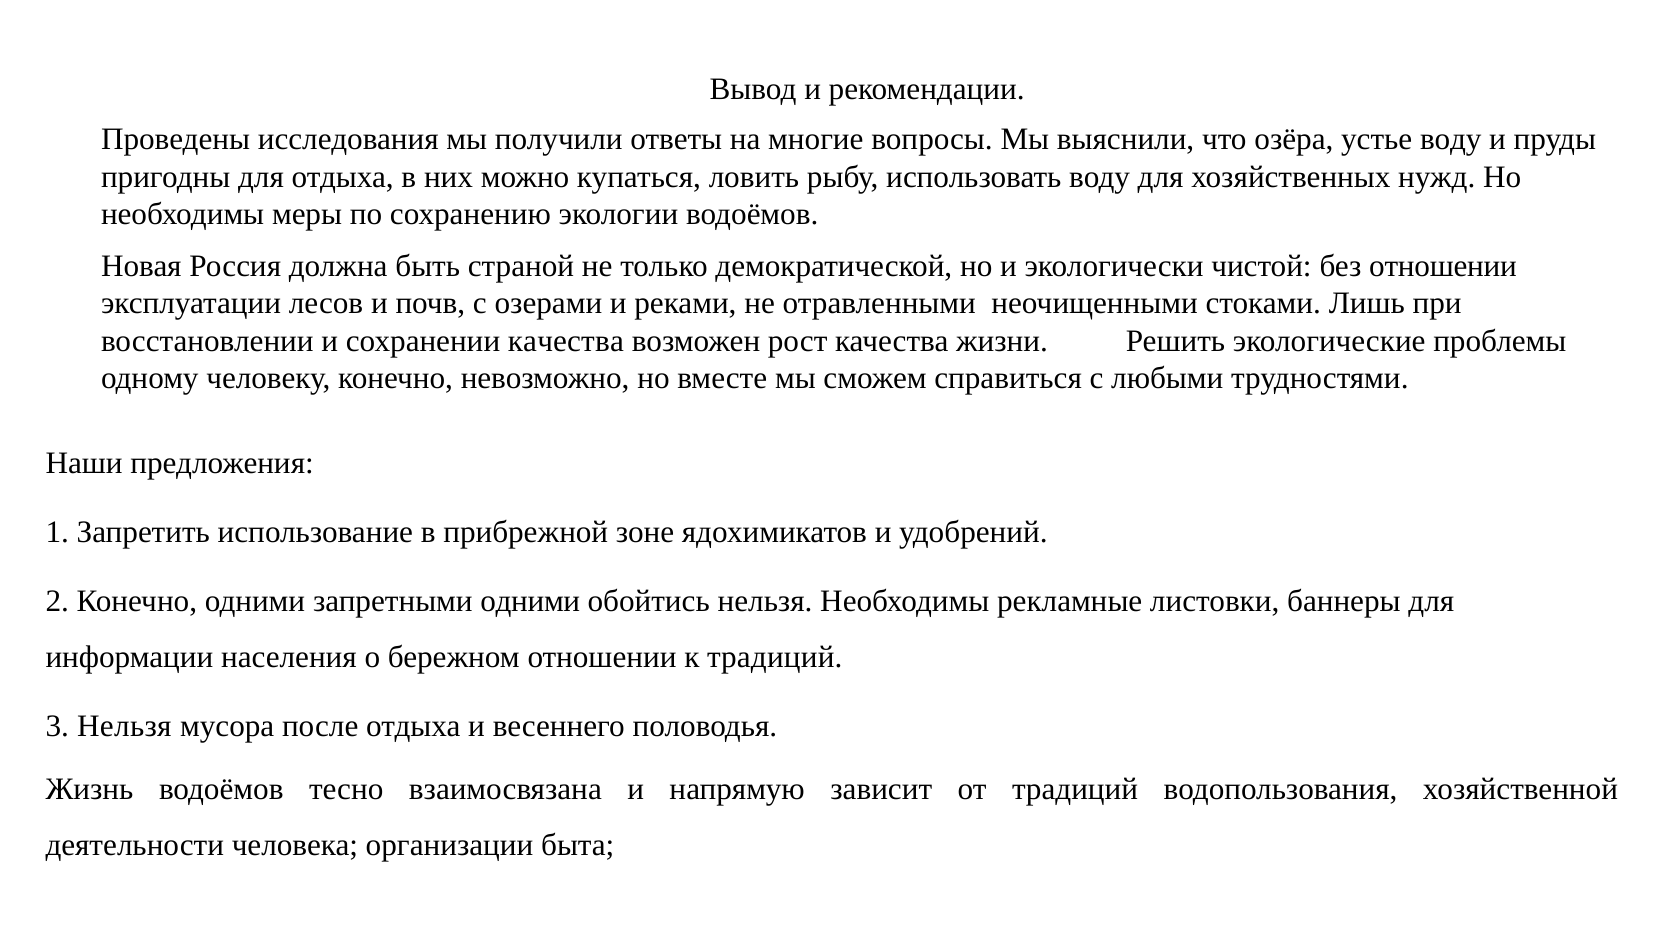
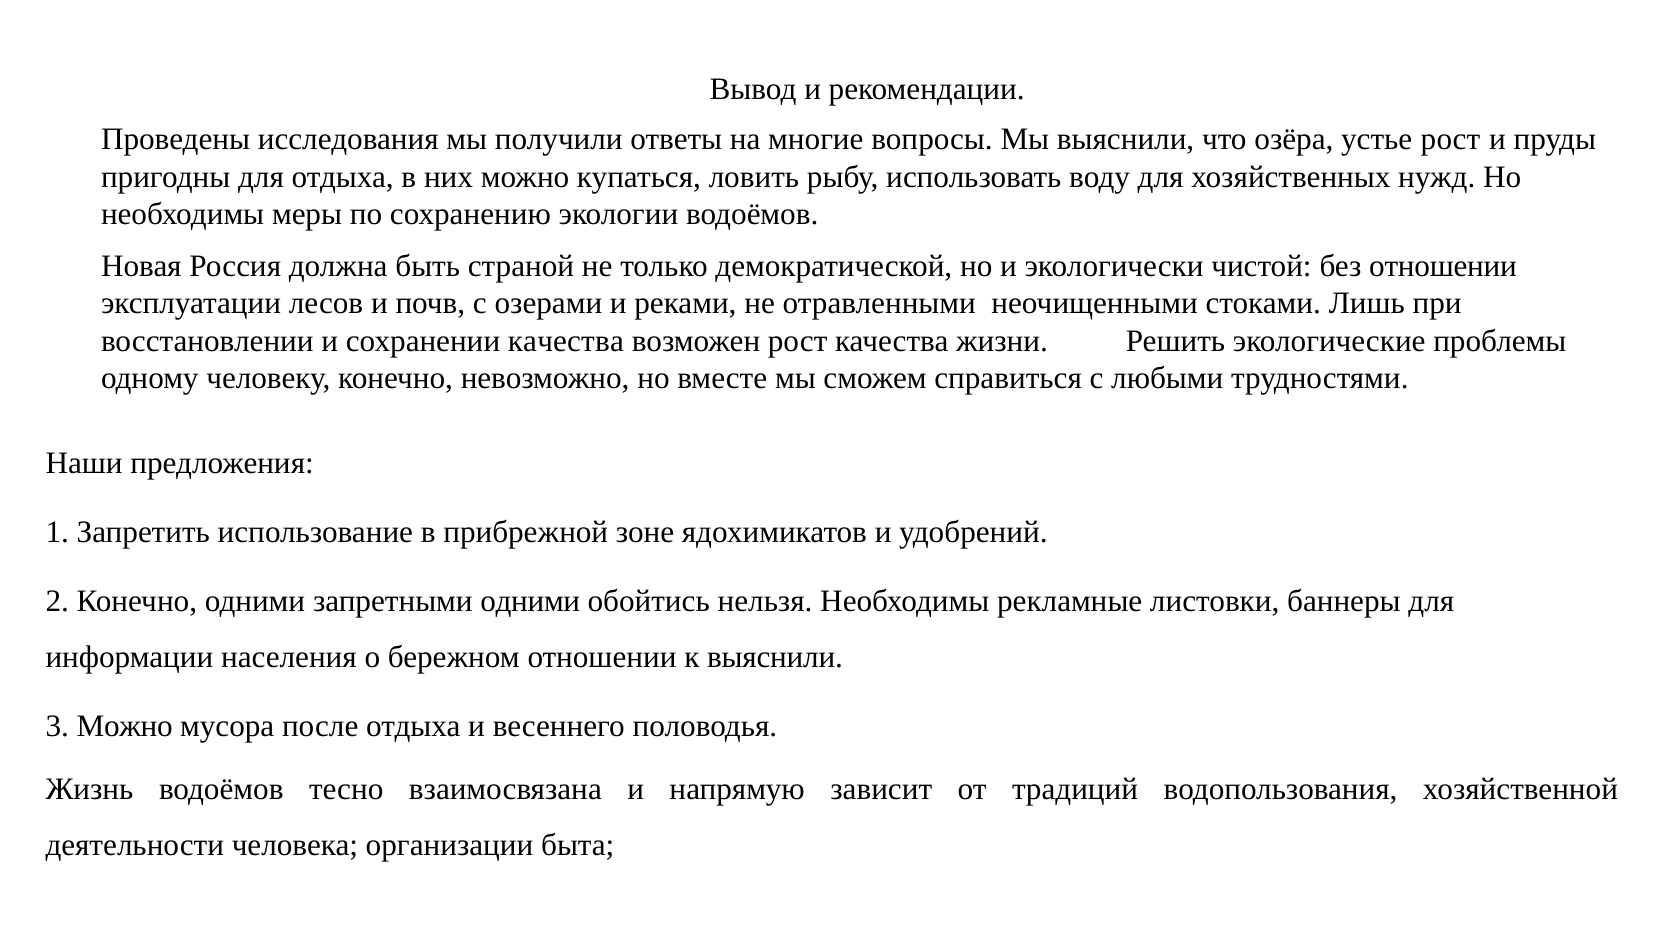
устье воду: воду -> рост
к традиций: традиций -> выяснили
3 Нельзя: Нельзя -> Можно
